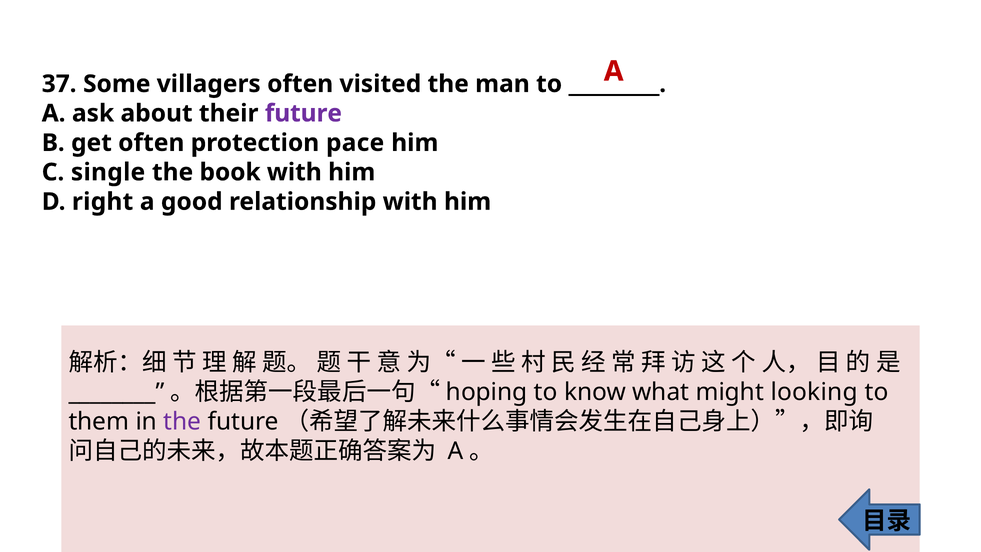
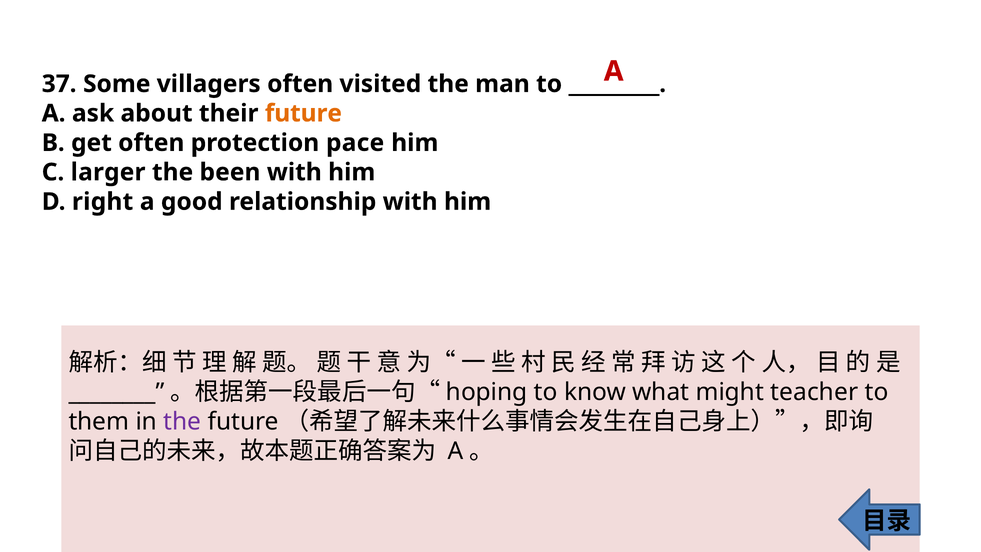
future at (303, 113) colour: purple -> orange
single: single -> larger
book: book -> been
looking: looking -> teacher
